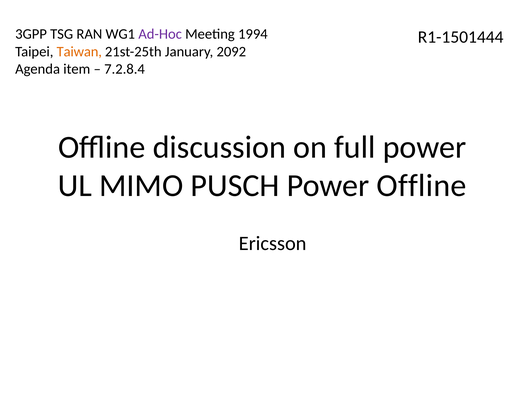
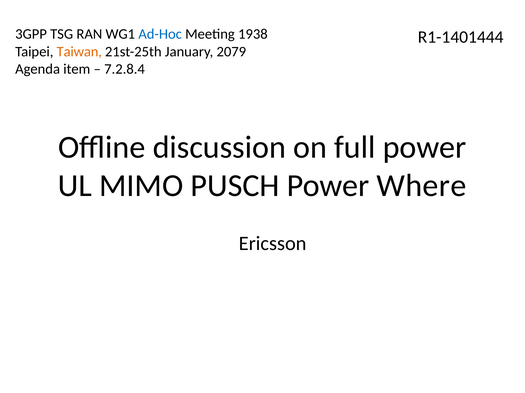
Ad-Hoc colour: purple -> blue
1994: 1994 -> 1938
R1-1501444: R1-1501444 -> R1-1401444
2092: 2092 -> 2079
Power Offline: Offline -> Where
